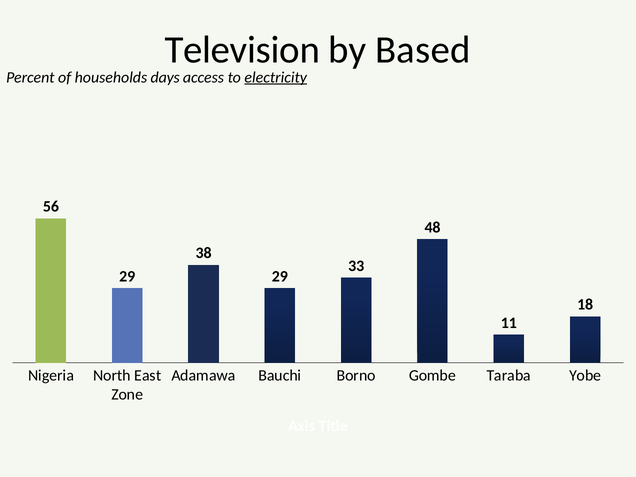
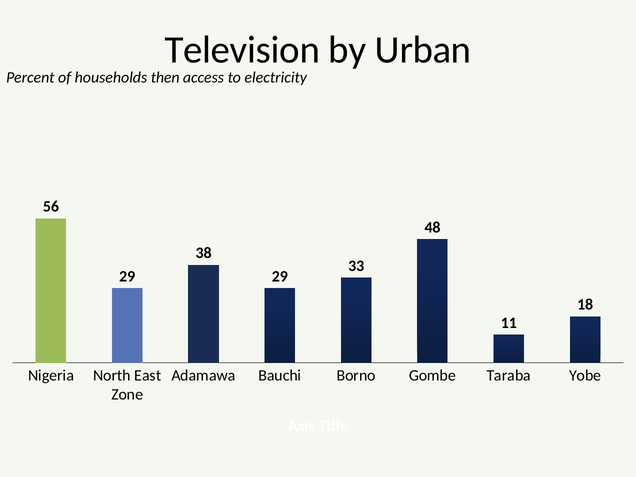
Based: Based -> Urban
days: days -> then
electricity underline: present -> none
